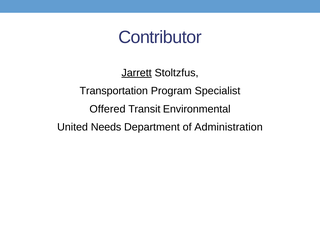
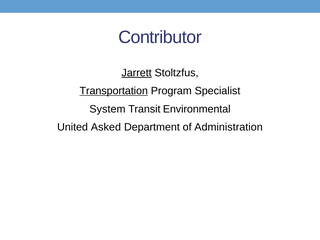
Transportation underline: none -> present
Offered: Offered -> System
Needs: Needs -> Asked
